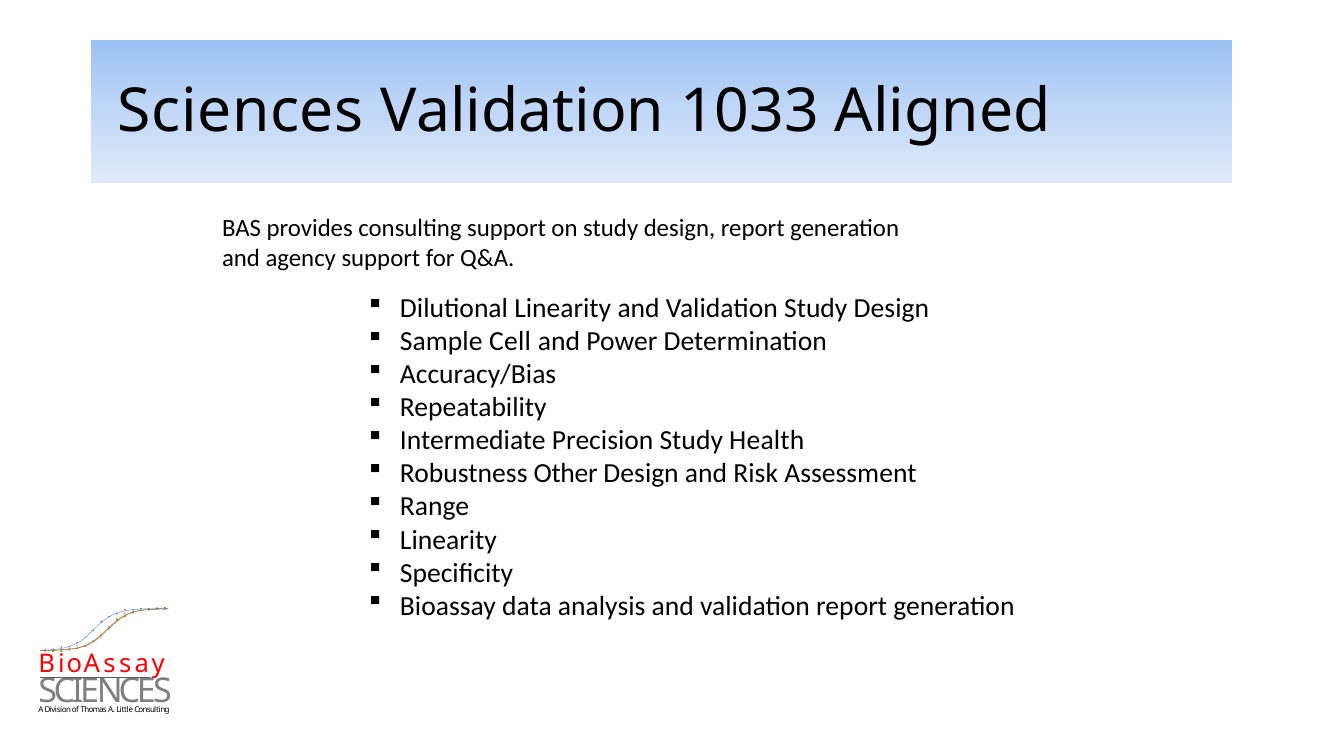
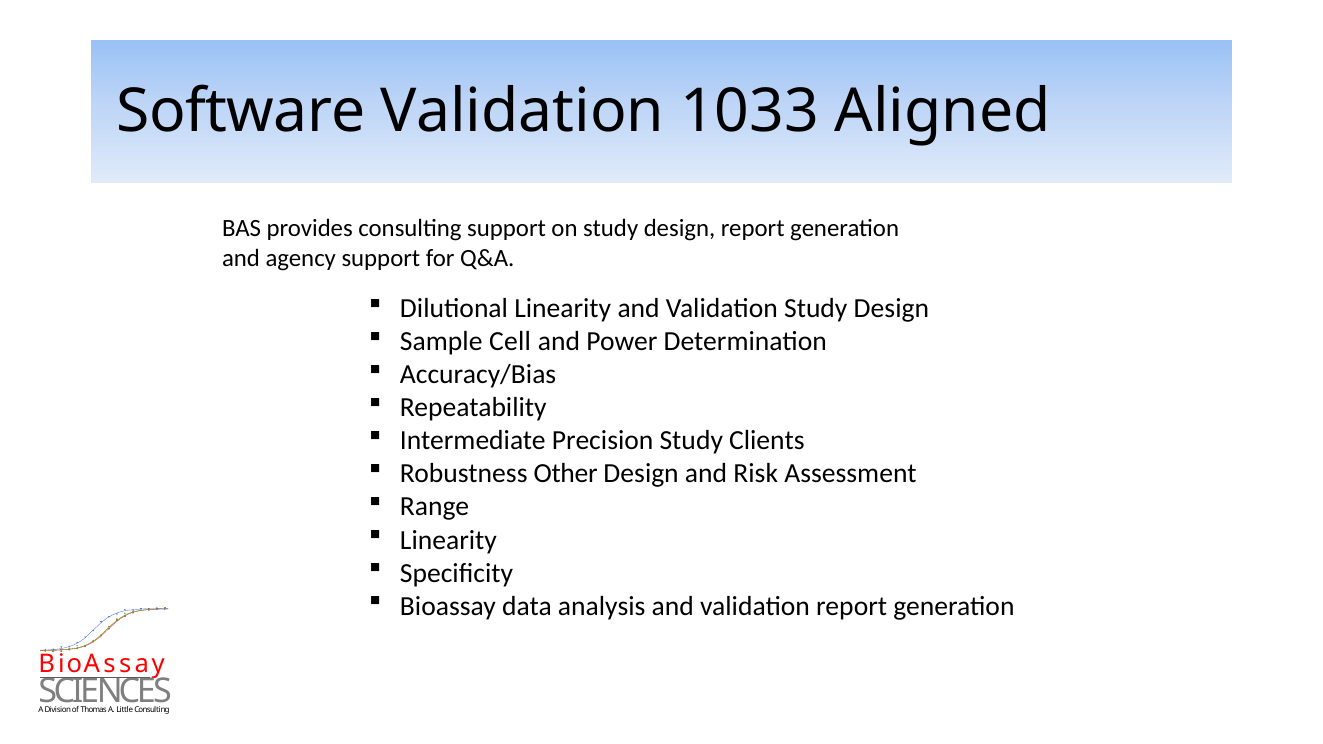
Sciences at (241, 111): Sciences -> Software
Health: Health -> Clients
